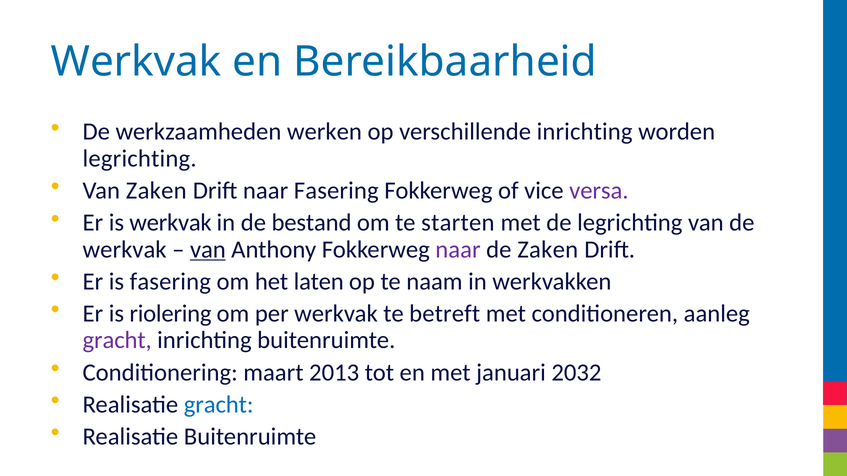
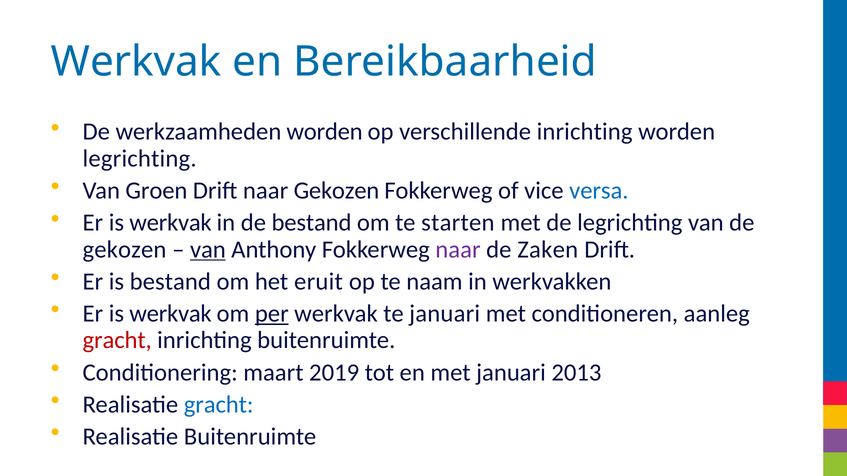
werkzaamheden werken: werken -> worden
Van Zaken: Zaken -> Groen
naar Fasering: Fasering -> Gekozen
versa colour: purple -> blue
werkvak at (125, 250): werkvak -> gekozen
is fasering: fasering -> bestand
laten: laten -> eruit
riolering at (170, 314): riolering -> werkvak
per underline: none -> present
te betreft: betreft -> januari
gracht at (117, 341) colour: purple -> red
2013: 2013 -> 2019
2032: 2032 -> 2013
